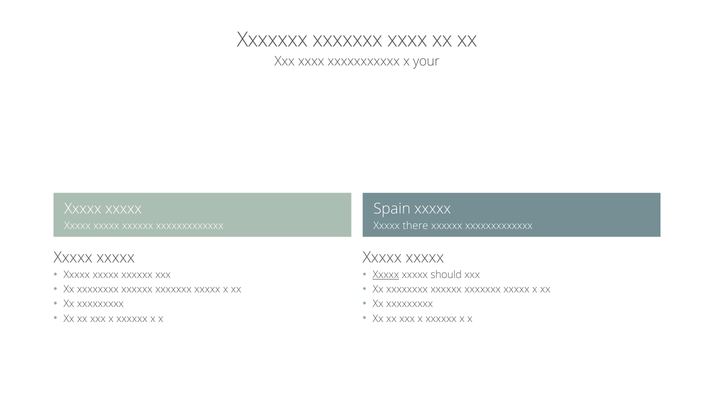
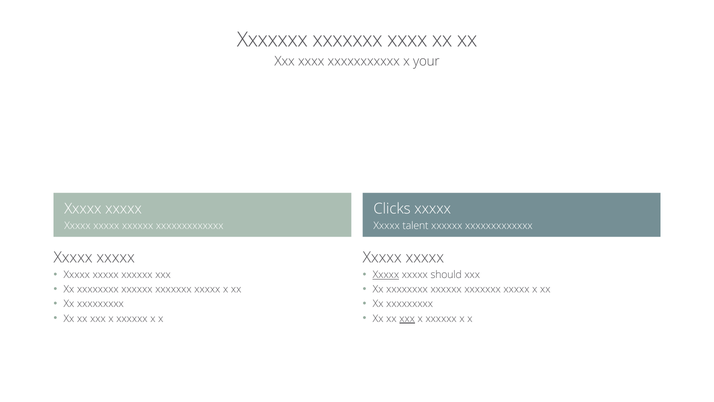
Spain: Spain -> Clicks
there: there -> talent
xxx at (407, 318) underline: none -> present
